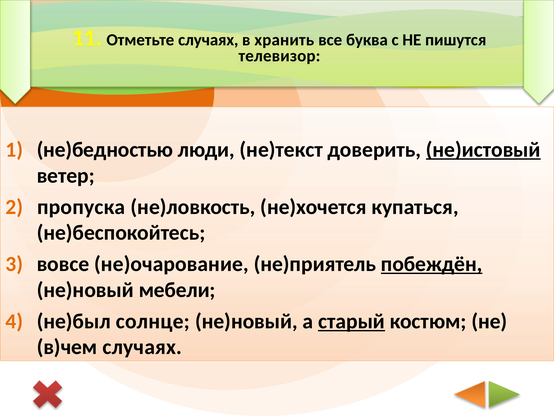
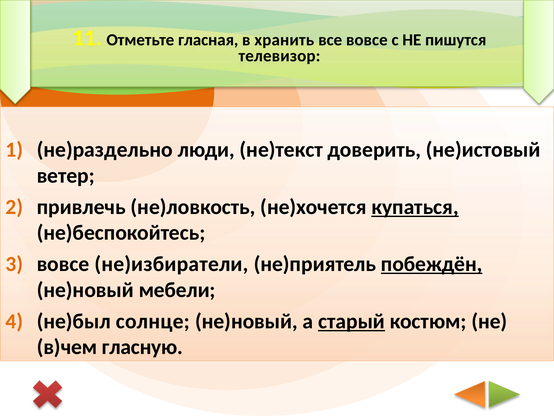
Отметьте случаях: случаях -> гласная
все буква: буква -> вовсе
не)бедностью: не)бедностью -> не)раздельно
не)истовый underline: present -> none
пропуска: пропуска -> привлечь
купаться underline: none -> present
не)очарование: не)очарование -> не)избиратели
случаях at (142, 347): случаях -> гласную
